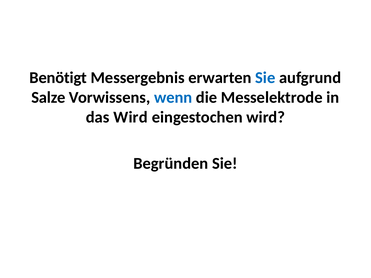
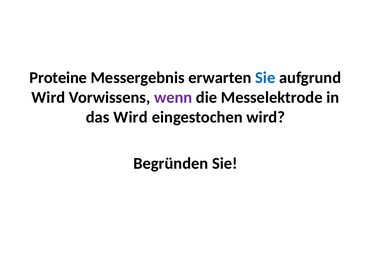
Benötigt: Benötigt -> Proteine
Salze at (48, 98): Salze -> Wird
wenn colour: blue -> purple
